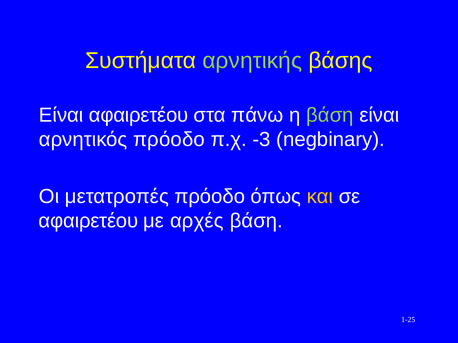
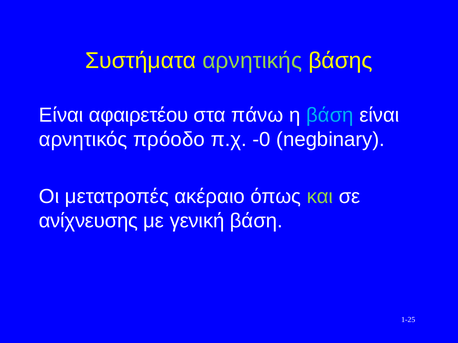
βάση at (330, 115) colour: light green -> light blue
-3: -3 -> -0
μετατροπές πρόοδο: πρόοδο -> ακέραιο
και colour: yellow -> light green
αφαιρετέου at (88, 221): αφαιρετέου -> ανίχνευσης
αρχές: αρχές -> γενική
